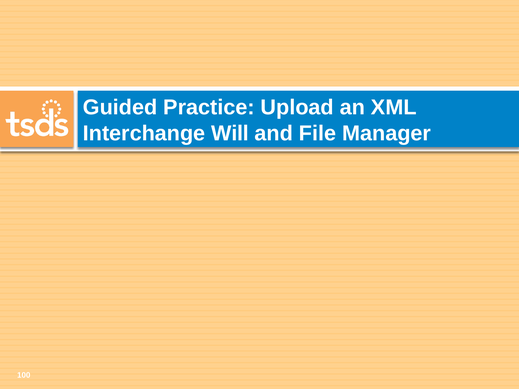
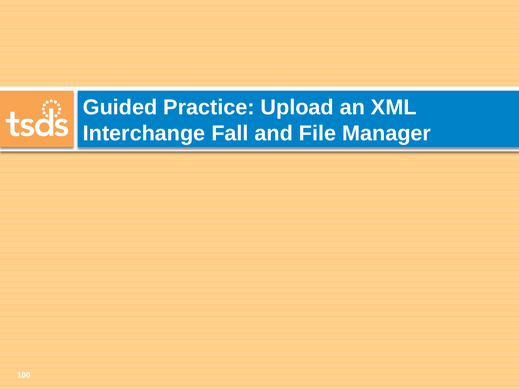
Will: Will -> Fall
